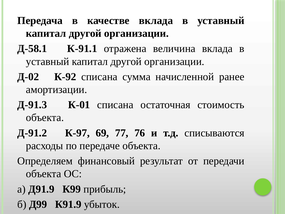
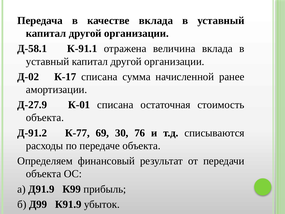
К-92: К-92 -> К-17
Д-91.3: Д-91.3 -> Д-27.9
К-97: К-97 -> К-77
77: 77 -> 30
